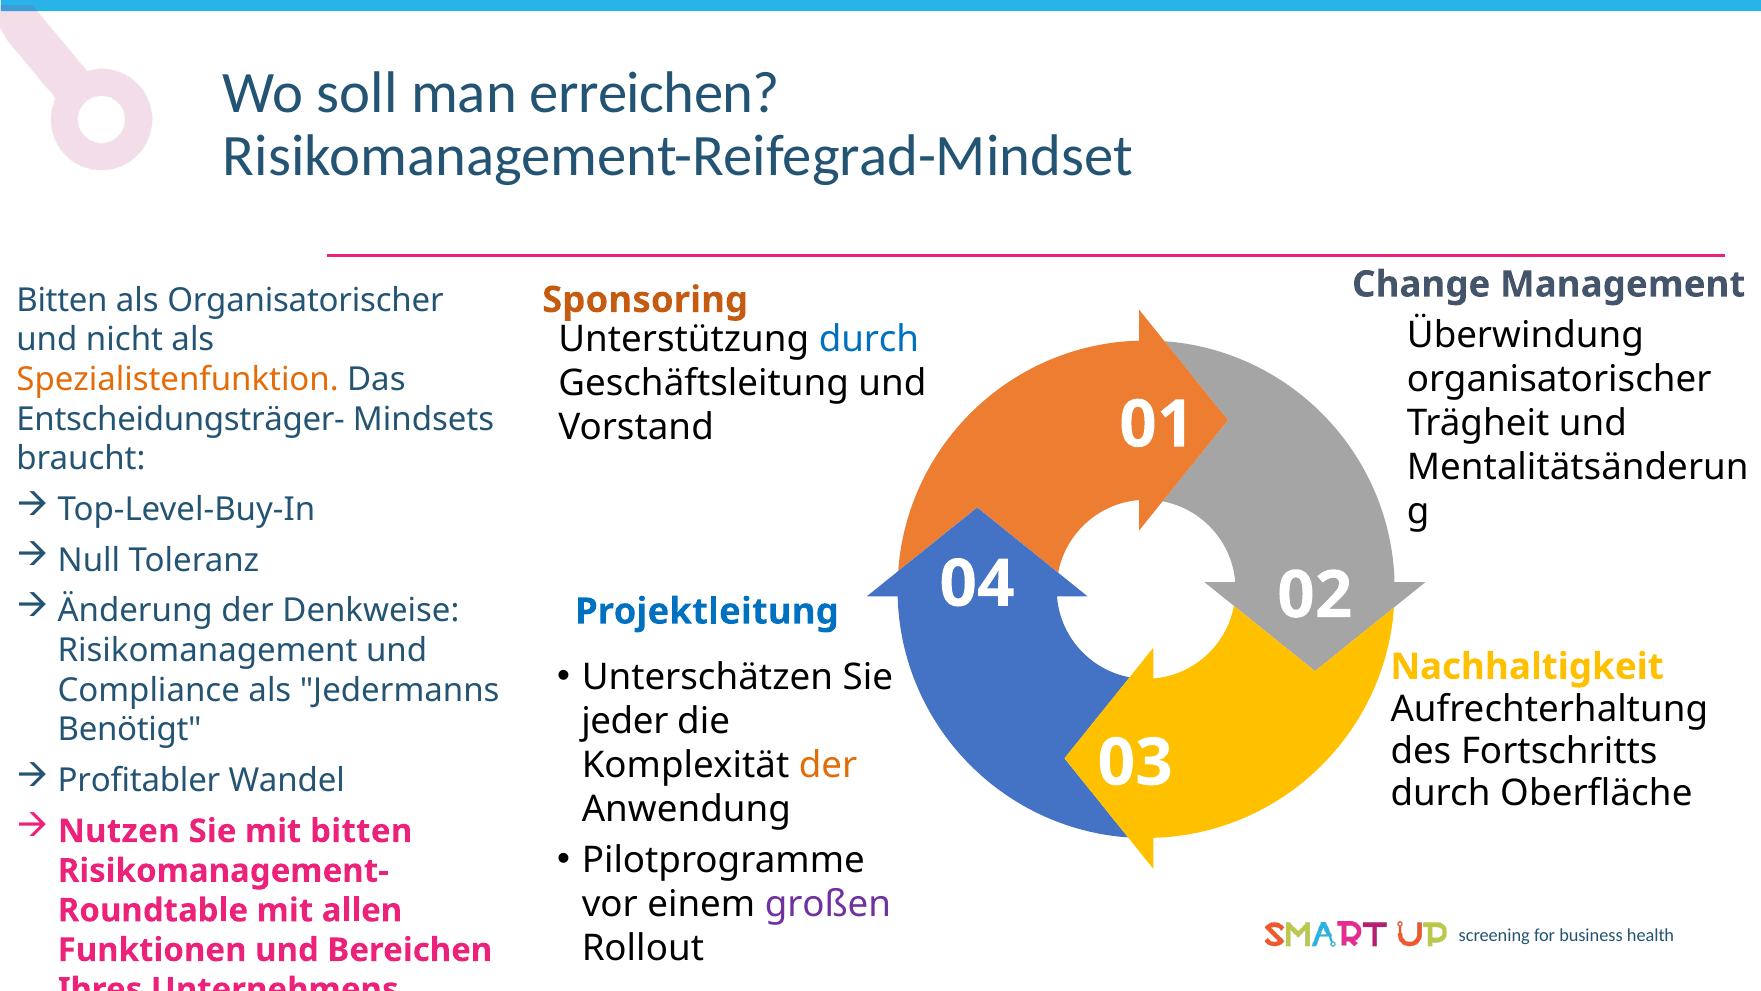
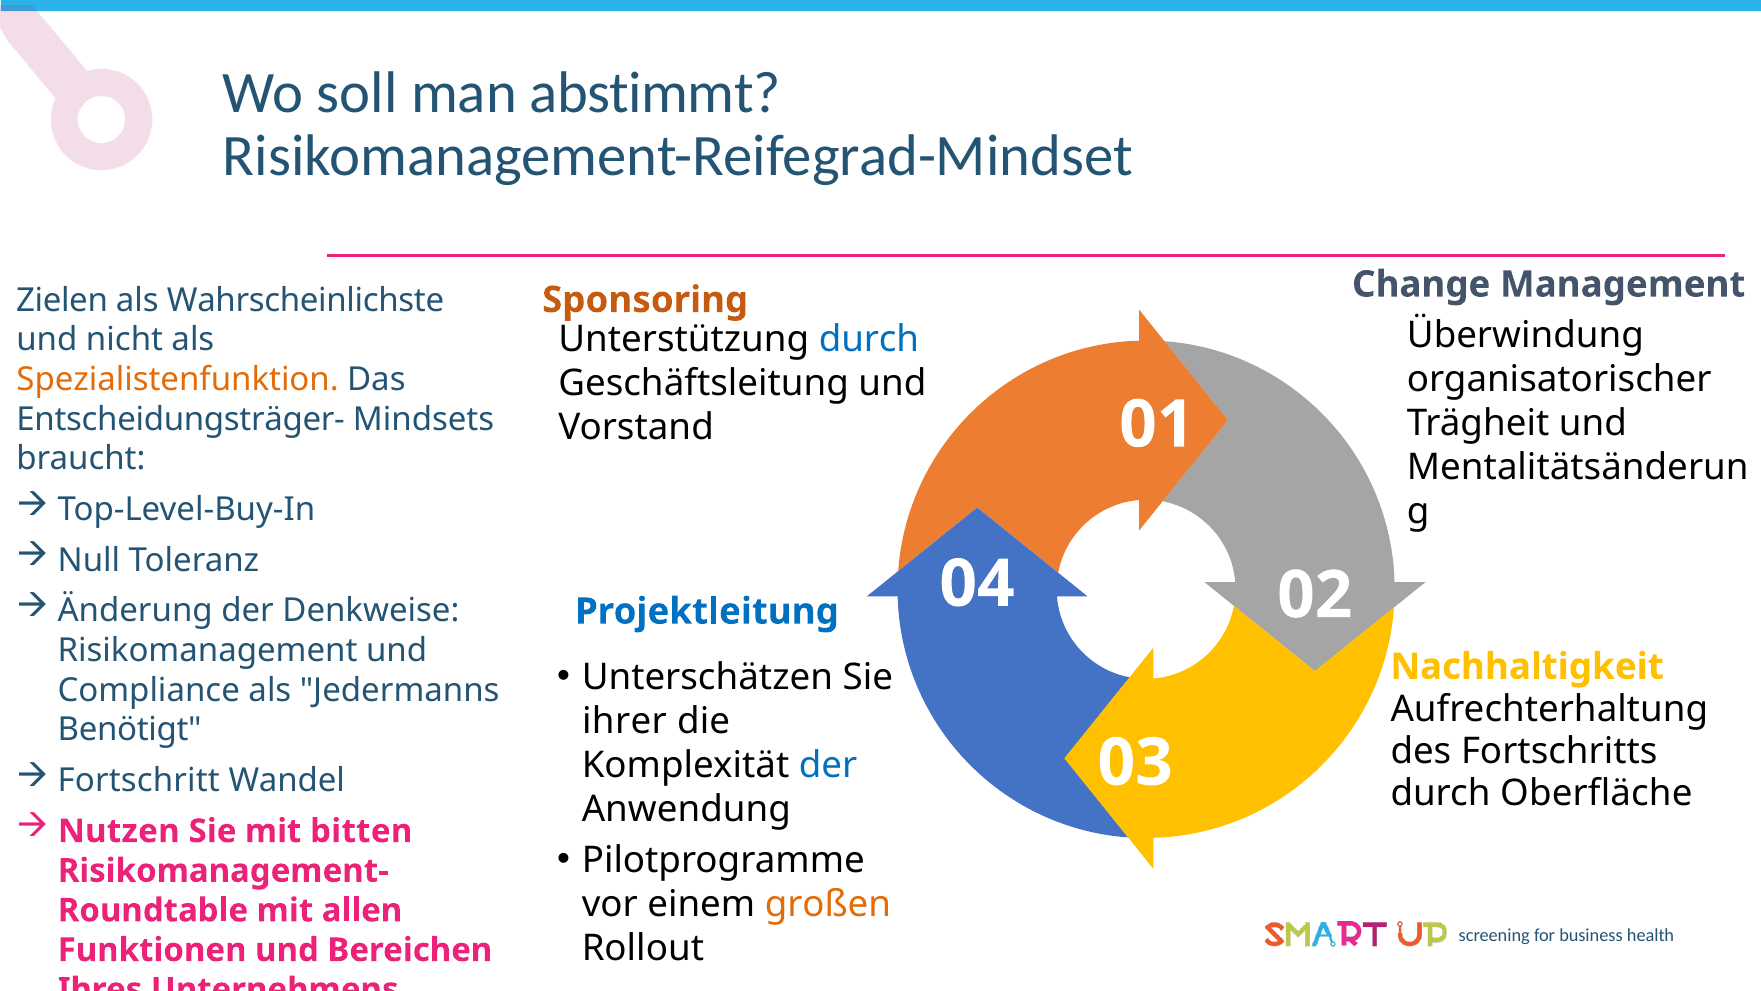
erreichen: erreichen -> abstimmt
Bitten at (62, 300): Bitten -> Zielen
als Organisatorischer: Organisatorischer -> Wahrscheinlichste
jeder: jeder -> ihrer
der at (828, 765) colour: orange -> blue
Profitabler: Profitabler -> Fortschritt
großen colour: purple -> orange
